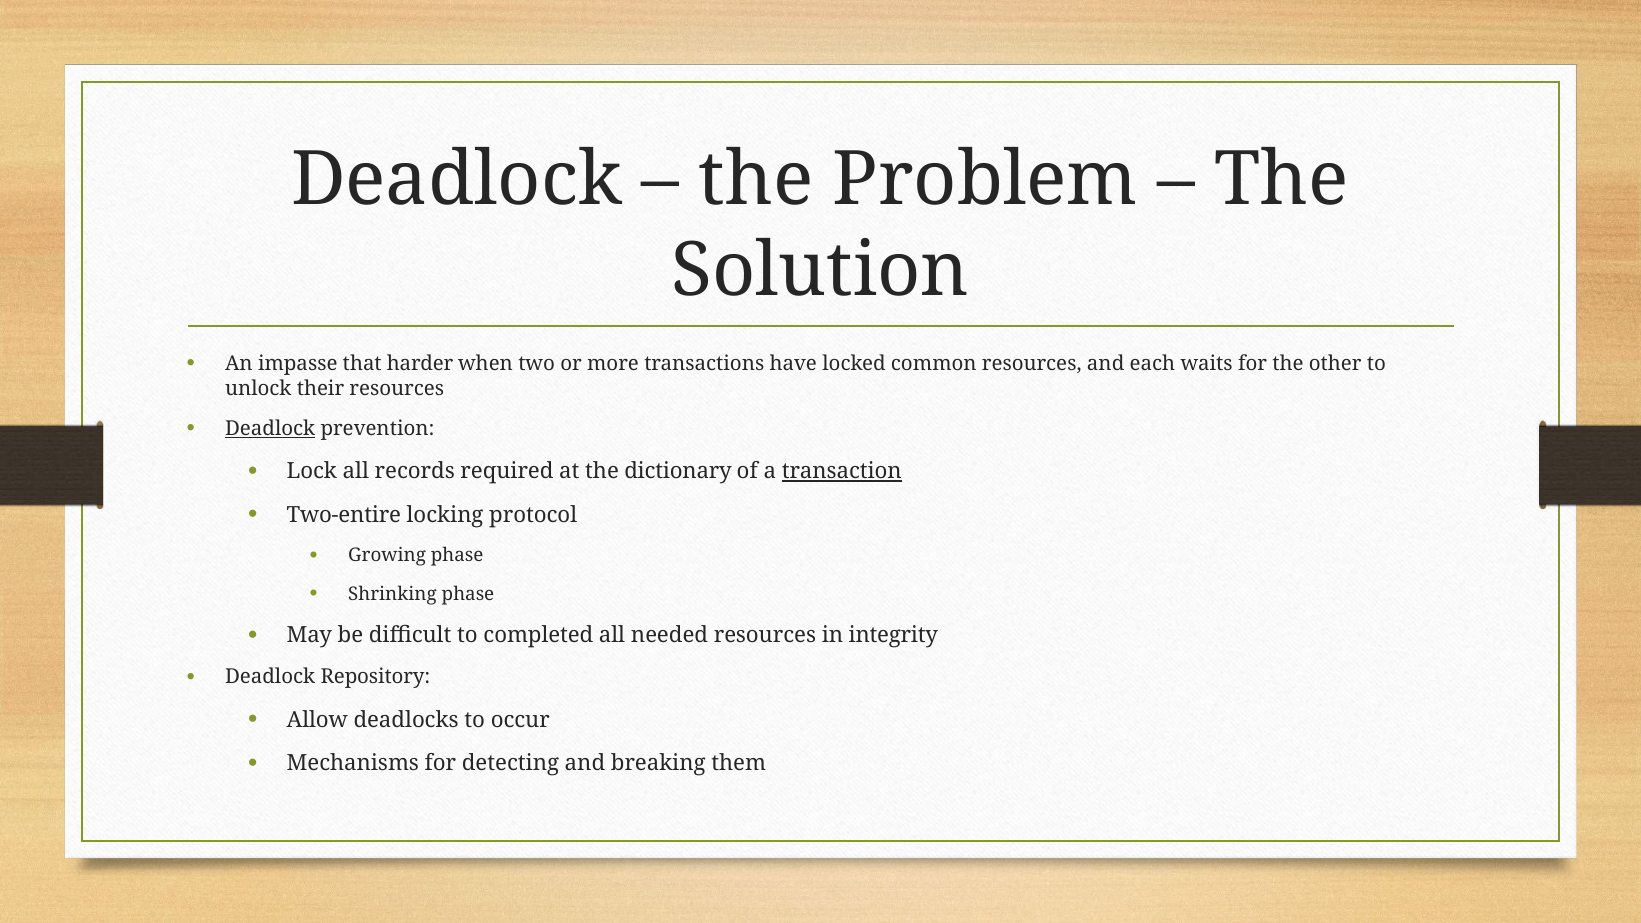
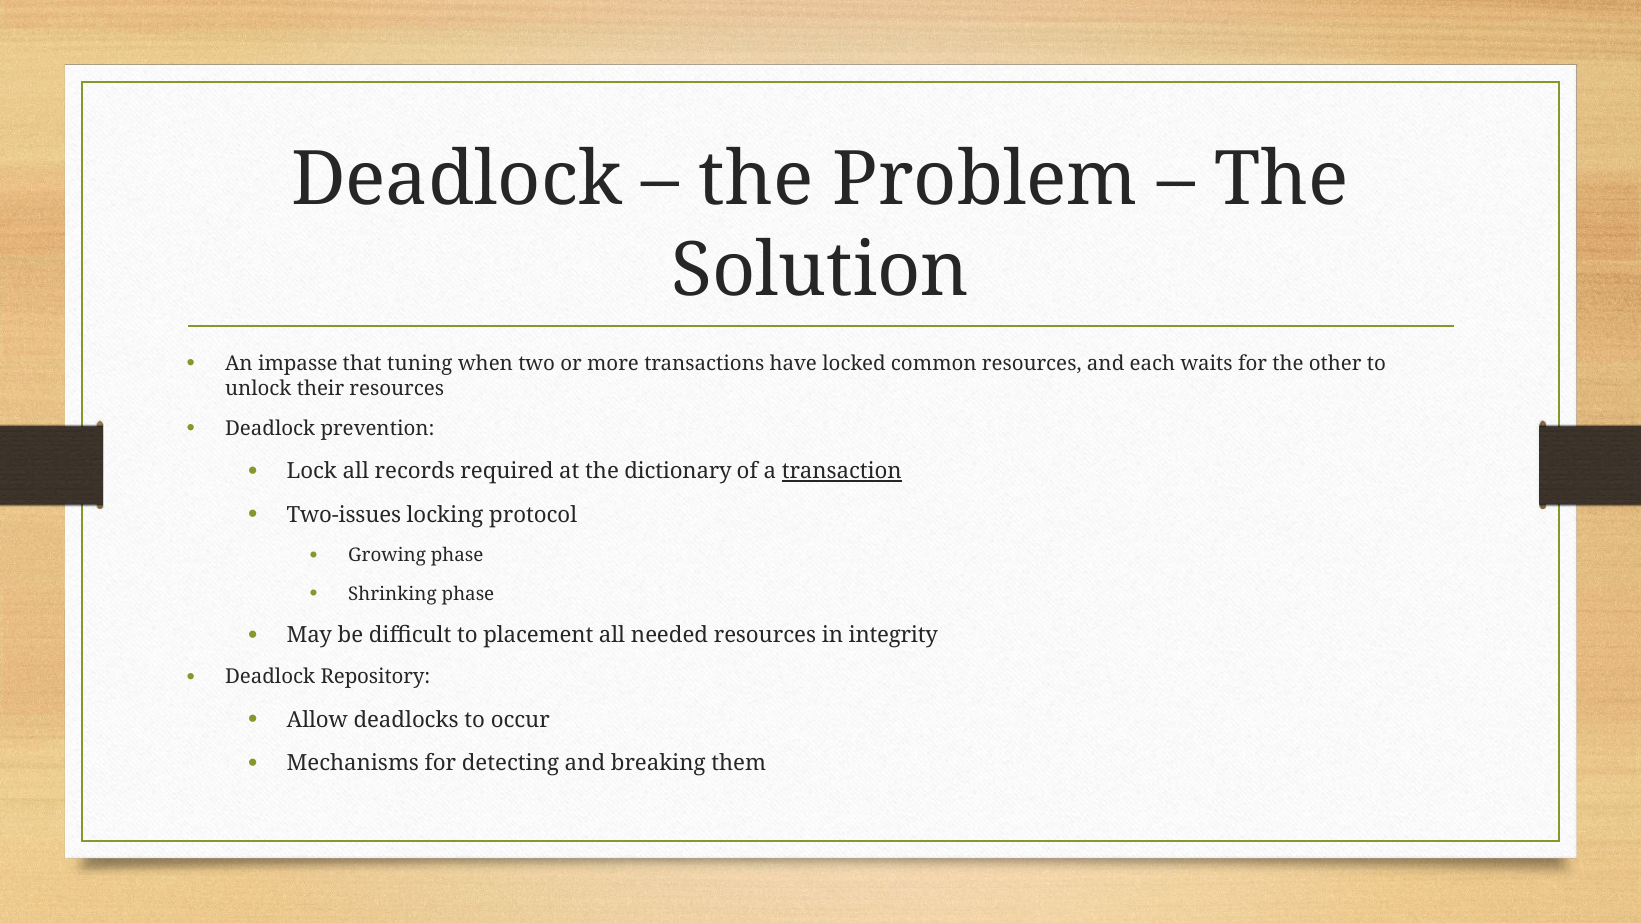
harder: harder -> tuning
Deadlock at (270, 429) underline: present -> none
Two-entire: Two-entire -> Two-issues
completed: completed -> placement
